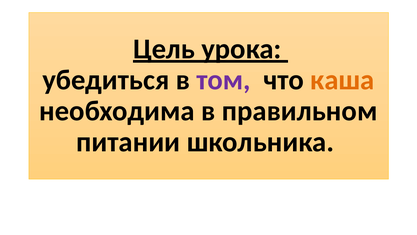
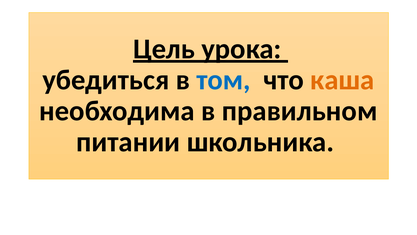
том colour: purple -> blue
